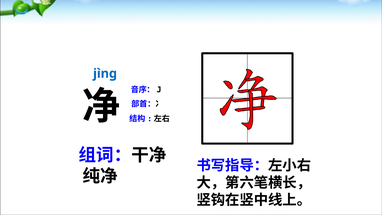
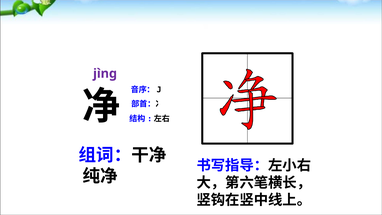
jìng colour: blue -> purple
